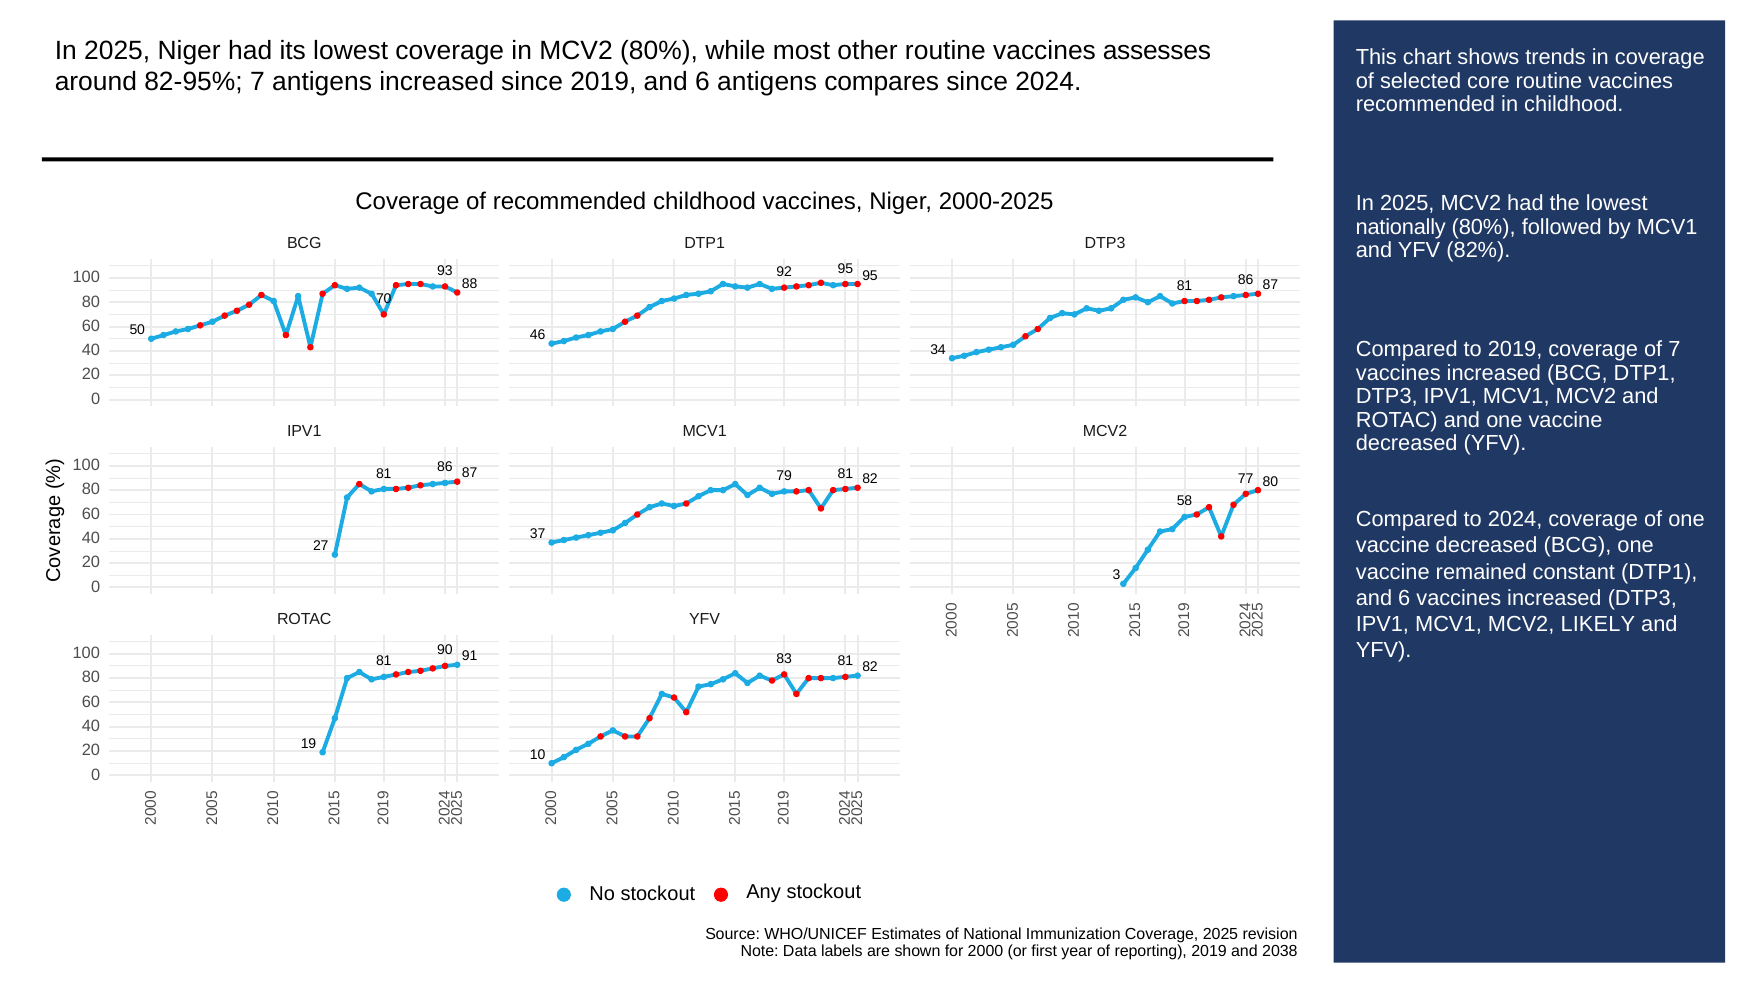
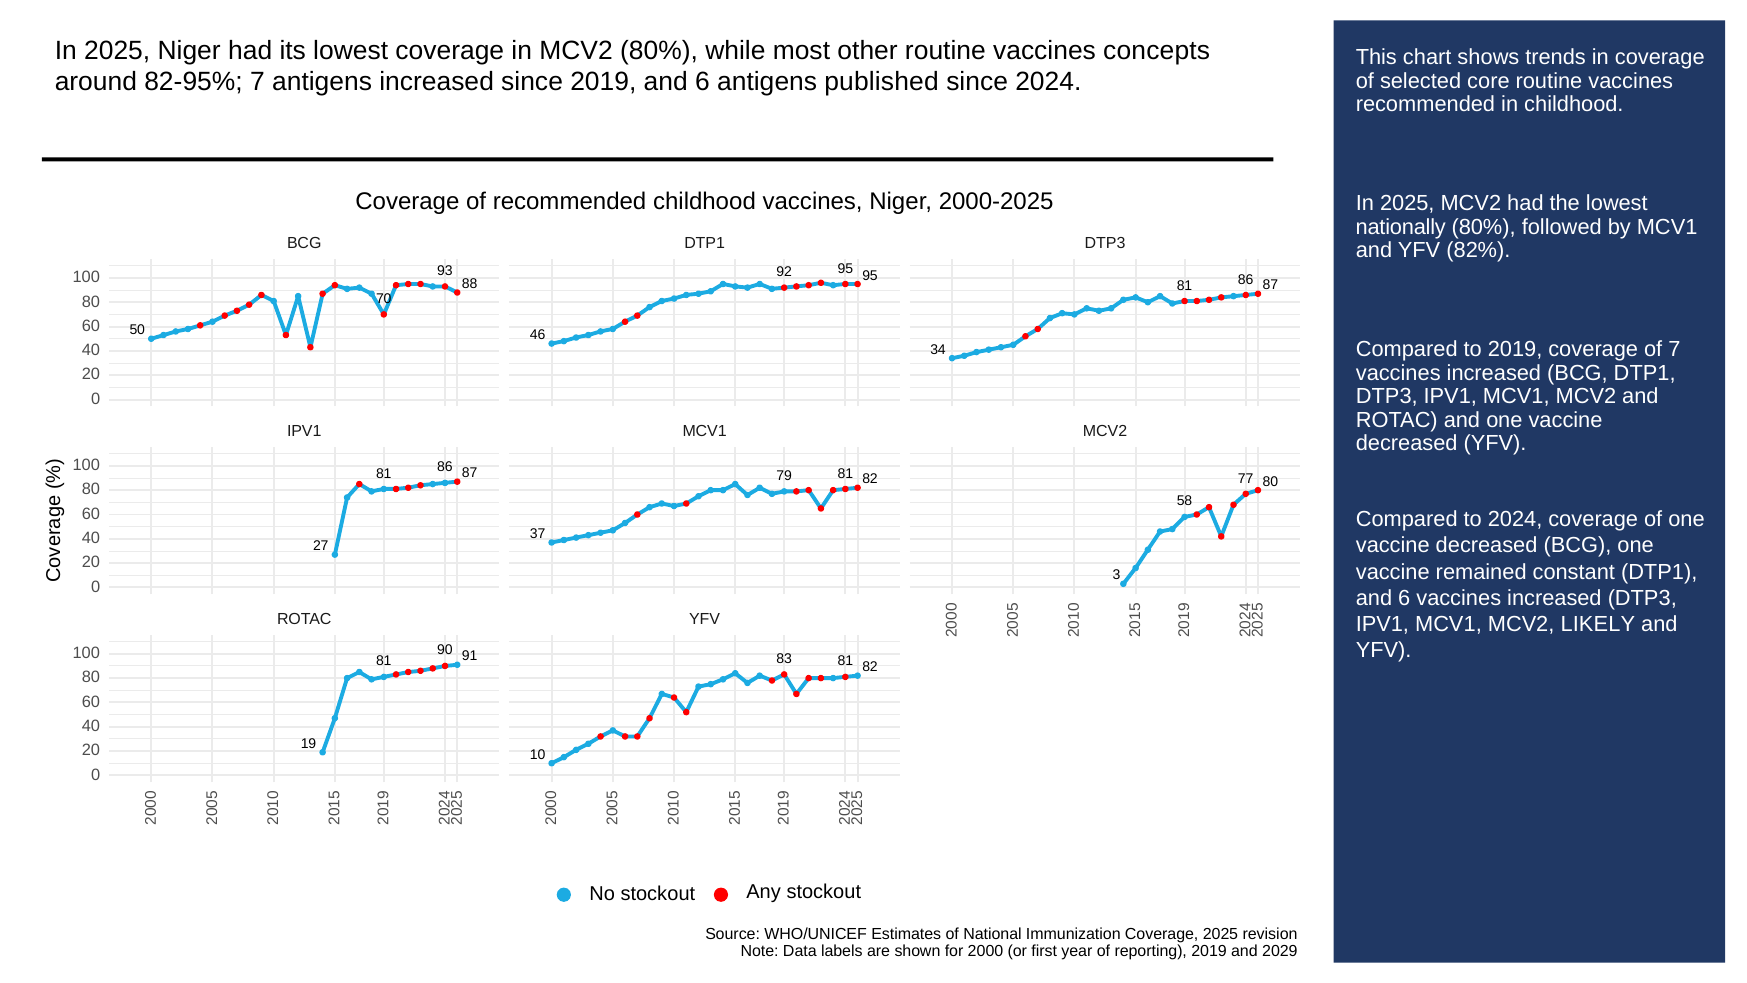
assesses: assesses -> concepts
compares: compares -> published
2038: 2038 -> 2029
